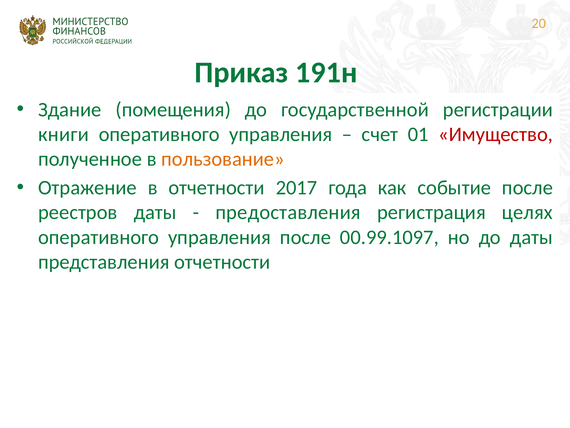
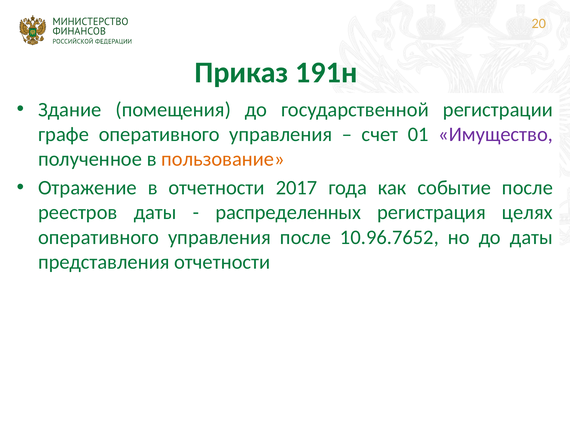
книги: книги -> графе
Имущество colour: red -> purple
предоставления: предоставления -> распределенных
00.99.1097: 00.99.1097 -> 10.96.7652
